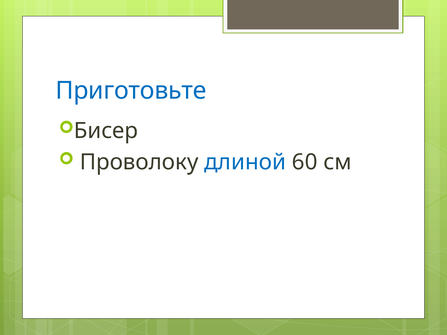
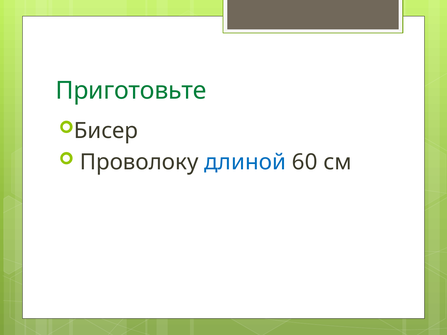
Приготовьте colour: blue -> green
